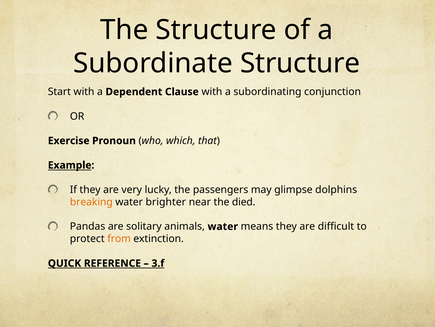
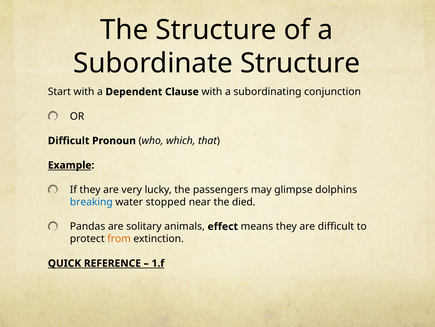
Exercise at (69, 140): Exercise -> Difficult
breaking colour: orange -> blue
brighter: brighter -> stopped
animals water: water -> effect
3.f: 3.f -> 1.f
